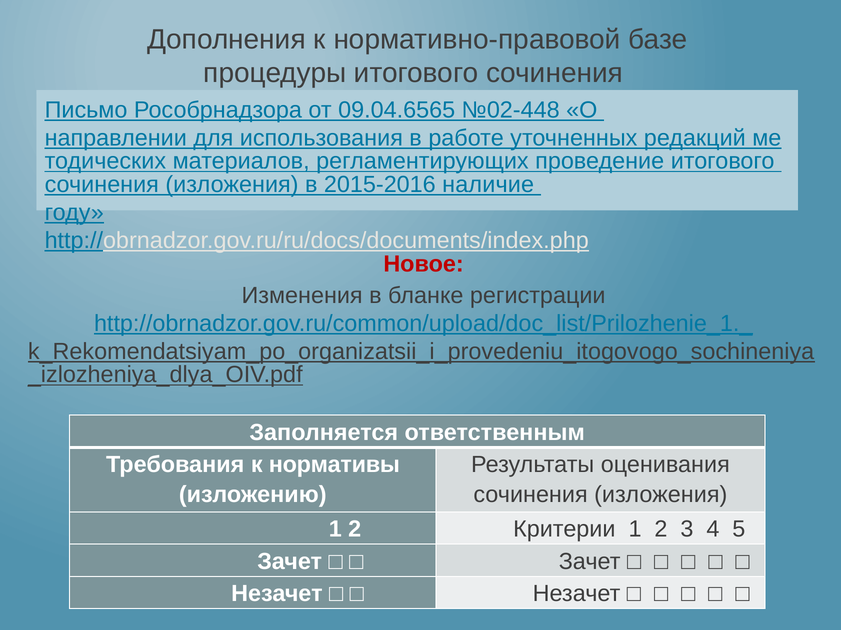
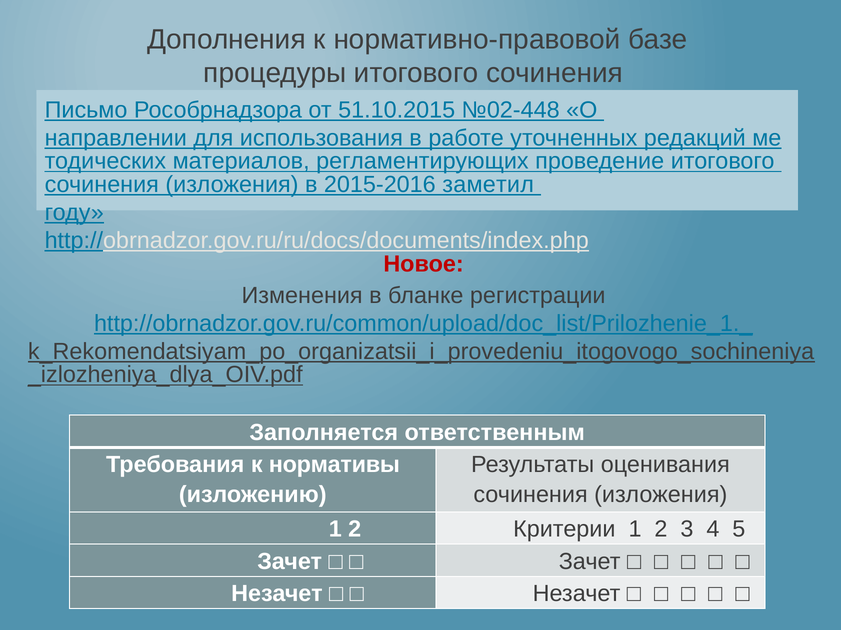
09.04.6565: 09.04.6565 -> 51.10.2015
наличие: наличие -> заметил
